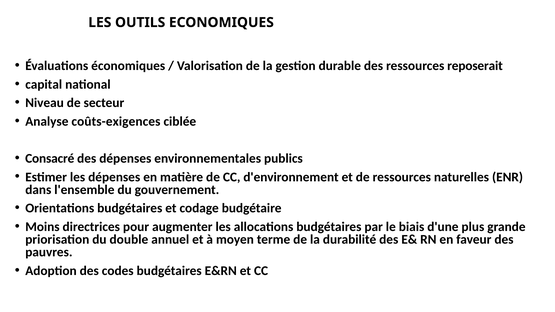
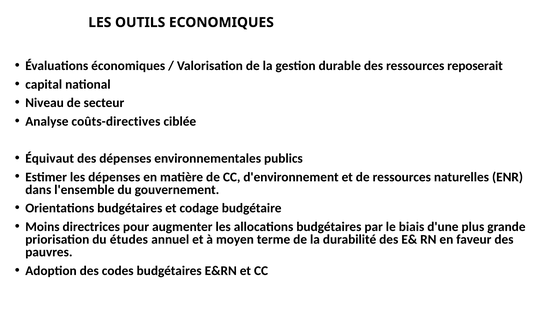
coûts-exigences: coûts-exigences -> coûts-directives
Consacré: Consacré -> Équivaut
double: double -> études
